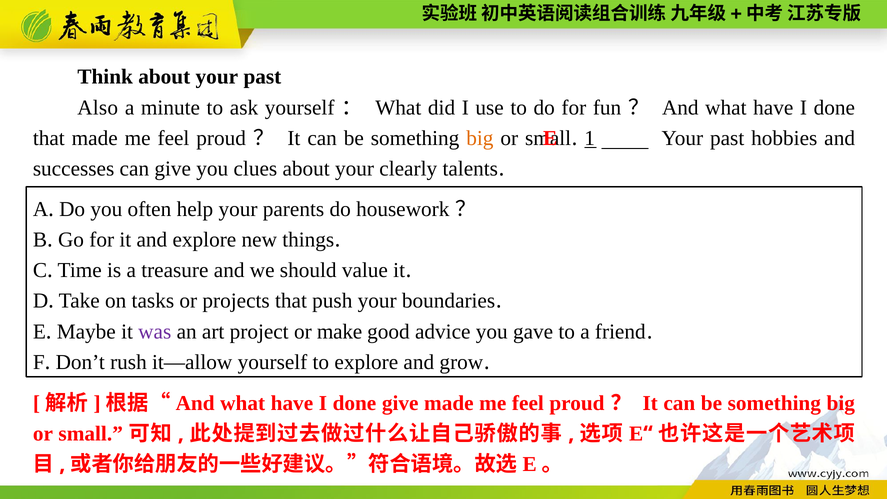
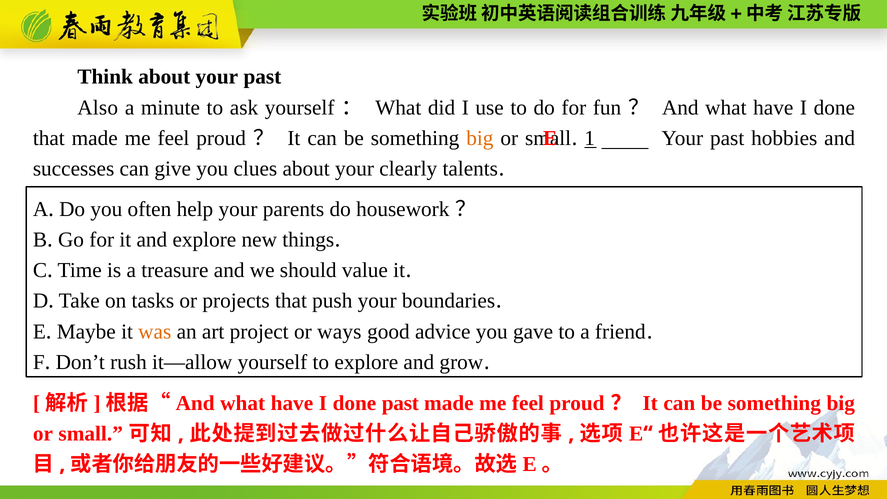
was colour: purple -> orange
make: make -> ways
done give: give -> past
